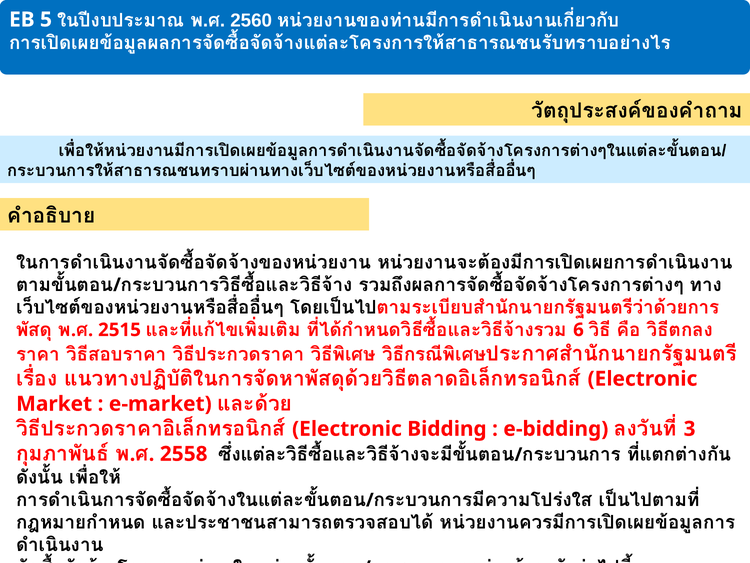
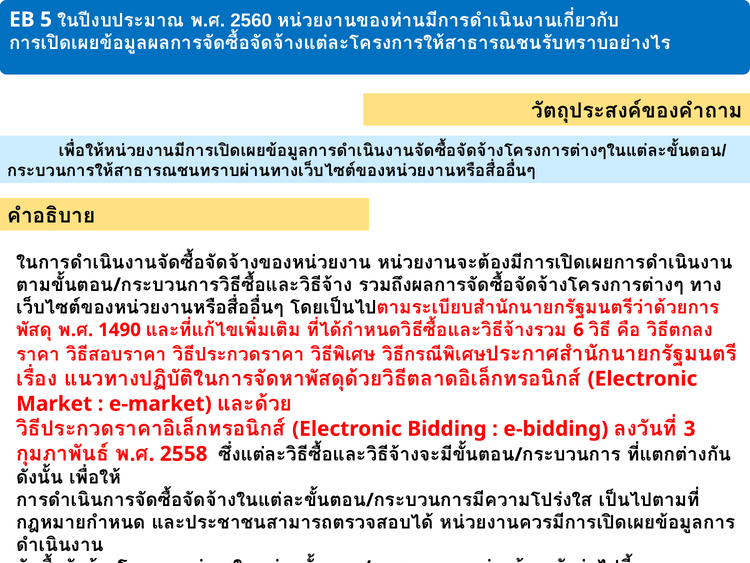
2515: 2515 -> 1490
